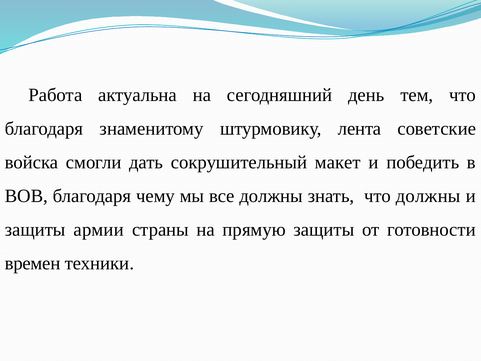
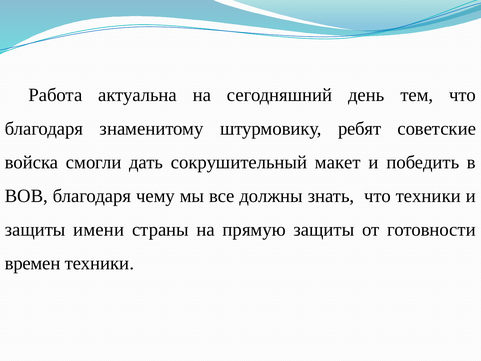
лента: лента -> ребят
что должны: должны -> техники
армии: армии -> имени
